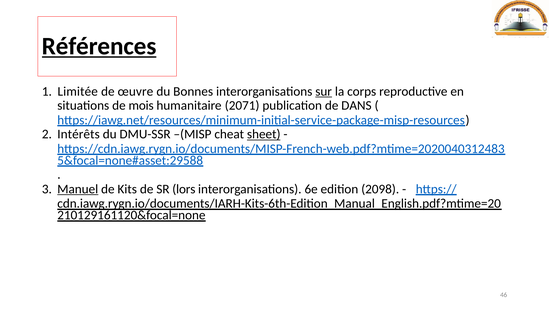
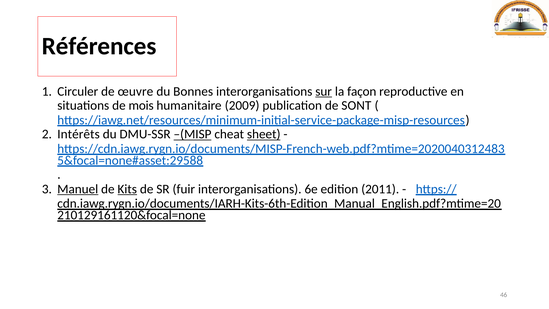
Références underline: present -> none
Limitée: Limitée -> Circuler
corps: corps -> façon
2071: 2071 -> 2009
DANS: DANS -> SONT
–(MISP underline: none -> present
Kits underline: none -> present
lors: lors -> fuir
2098: 2098 -> 2011
